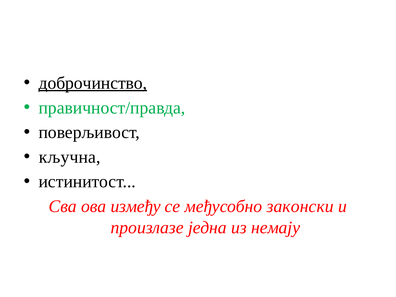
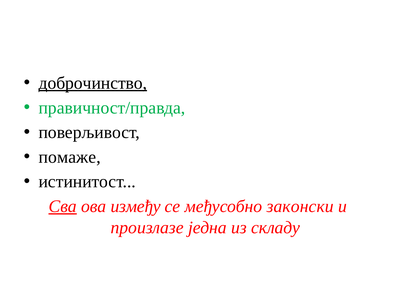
кључна: кључна -> помаже
Сва underline: none -> present
немају: немају -> складу
